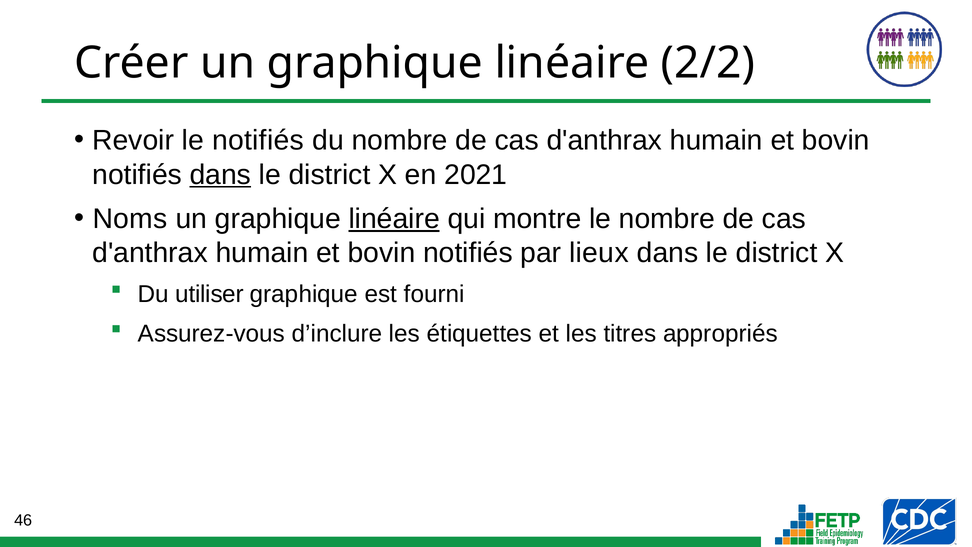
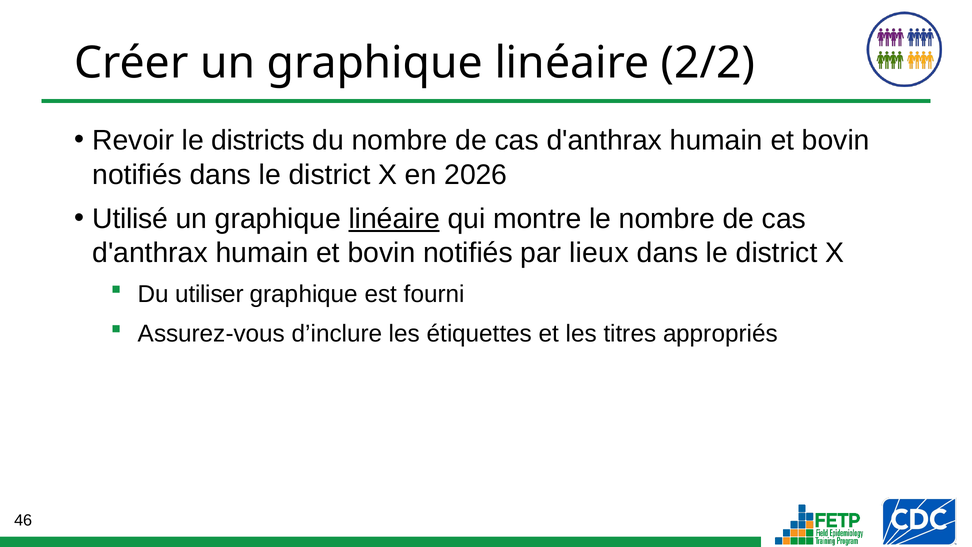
le notifiés: notifiés -> districts
dans at (220, 175) underline: present -> none
2021: 2021 -> 2026
Noms: Noms -> Utilisé
